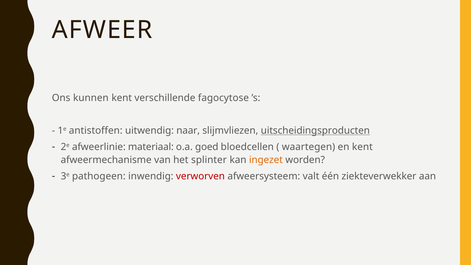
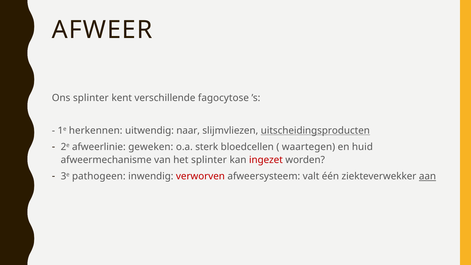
Ons kunnen: kunnen -> splinter
antistoffen: antistoffen -> herkennen
materiaal: materiaal -> geweken
goed: goed -> sterk
en kent: kent -> huid
ingezet colour: orange -> red
aan underline: none -> present
